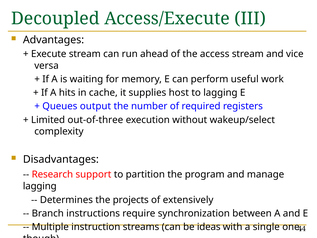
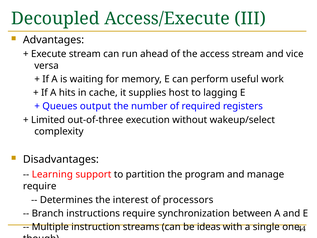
Research: Research -> Learning
lagging at (40, 186): lagging -> require
projects: projects -> interest
extensively: extensively -> processors
